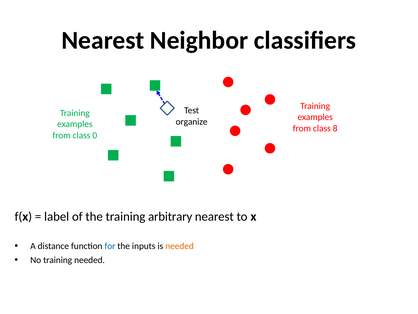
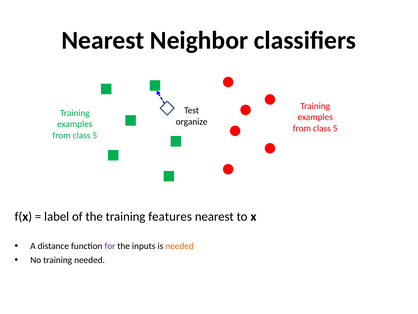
8 at (335, 128): 8 -> 5
0 at (95, 135): 0 -> 5
arbitrary: arbitrary -> features
for colour: blue -> purple
